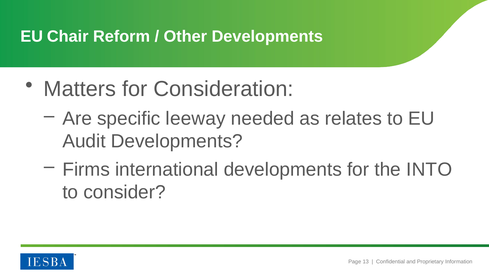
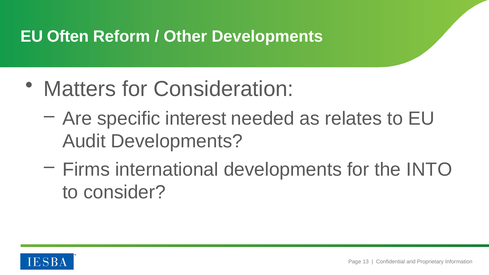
Chair: Chair -> Often
leeway: leeway -> interest
